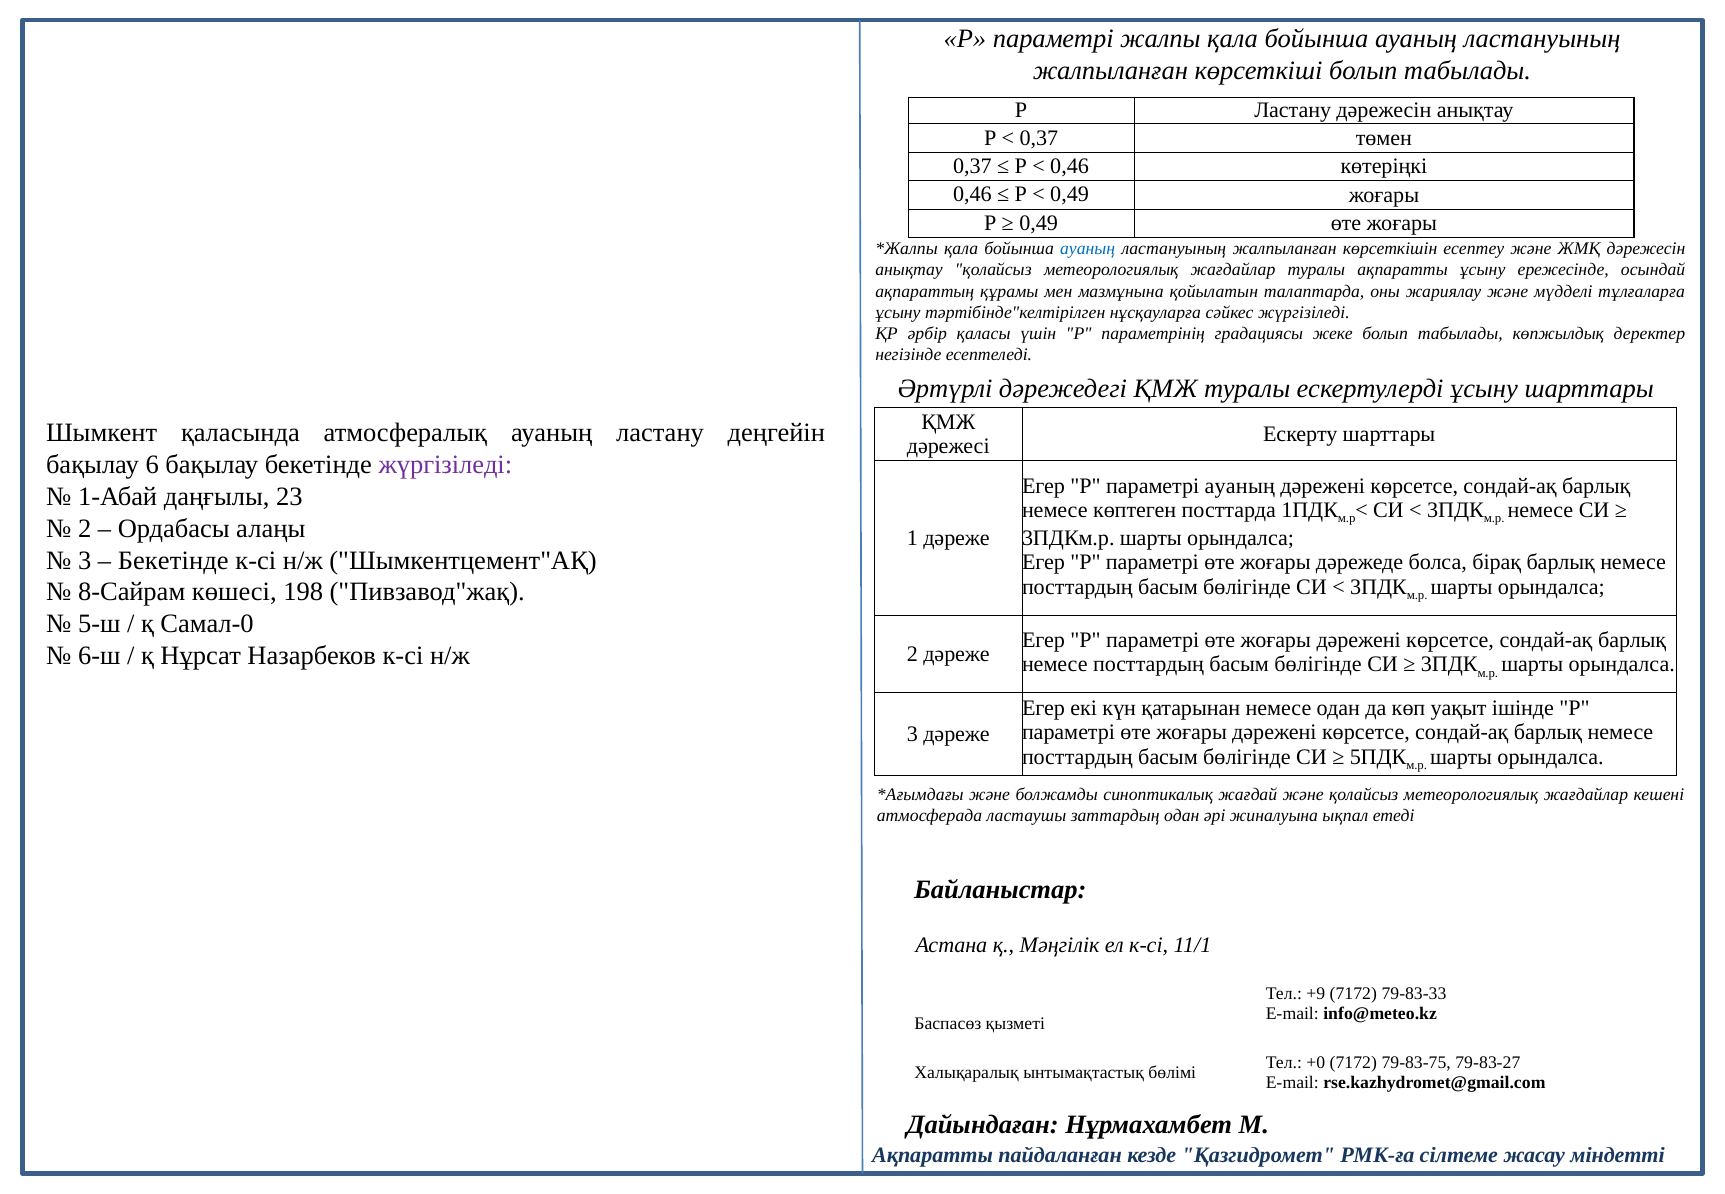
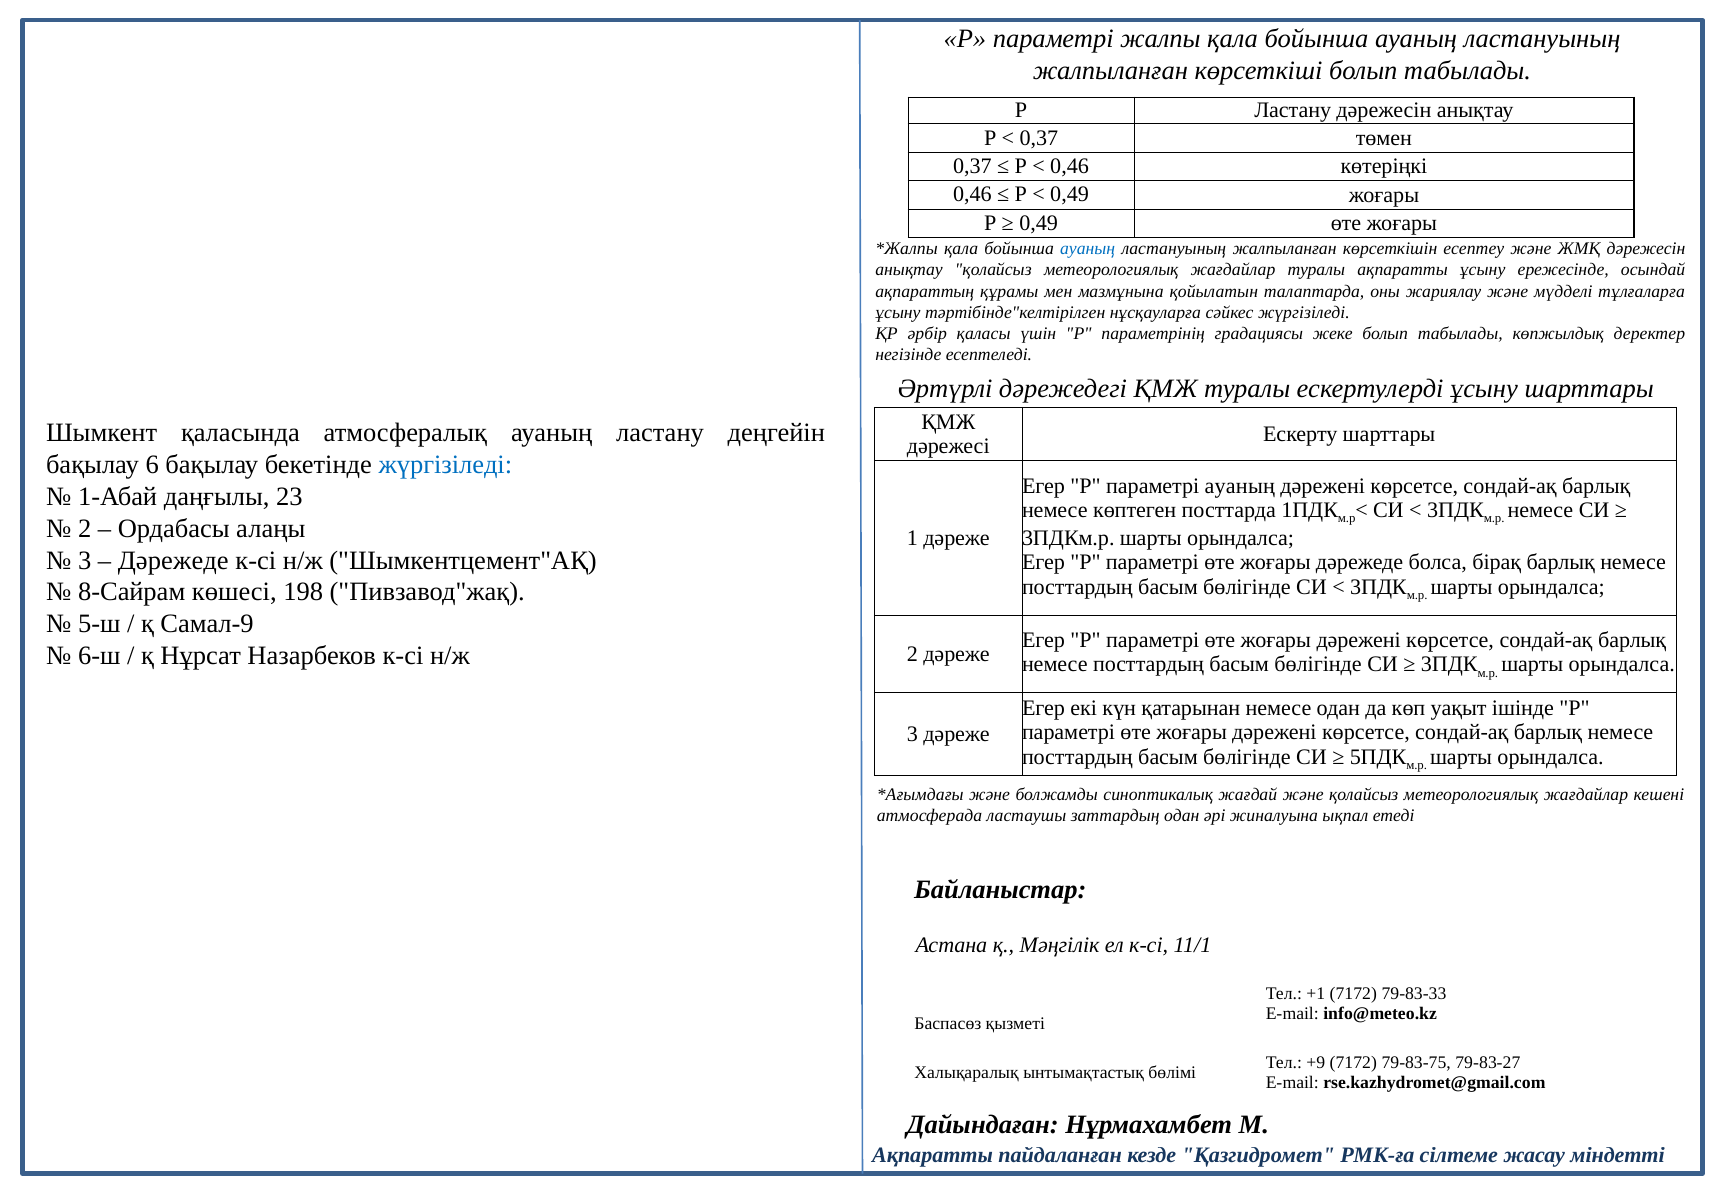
жүргізіледі at (445, 465) colour: purple -> blue
Бекетінде at (173, 560): Бекетінде -> Дәрежеде
Самал-0: Самал-0 -> Самал-9
+9: +9 -> +1
+0: +0 -> +9
